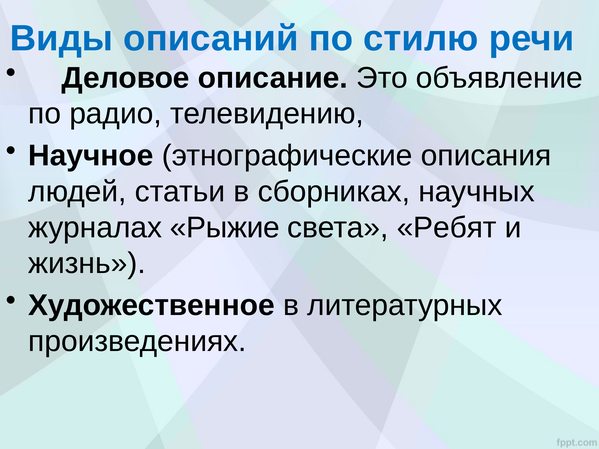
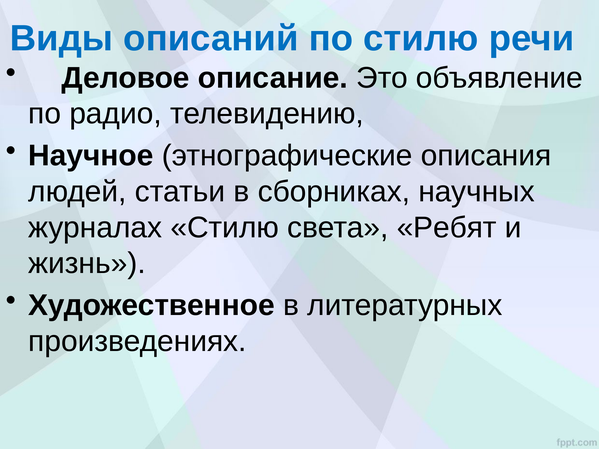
журналах Рыжие: Рыжие -> Стилю
